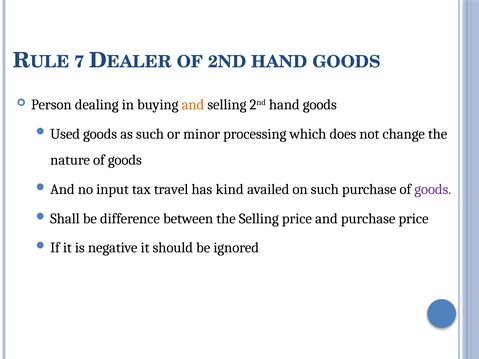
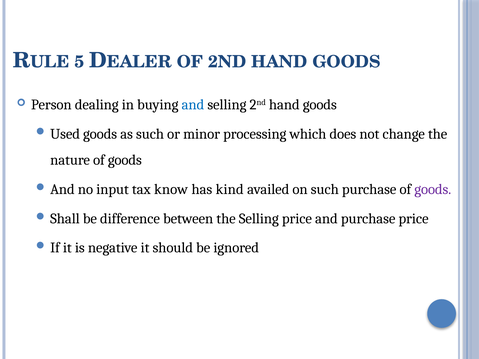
7: 7 -> 5
and at (193, 105) colour: orange -> blue
travel: travel -> know
